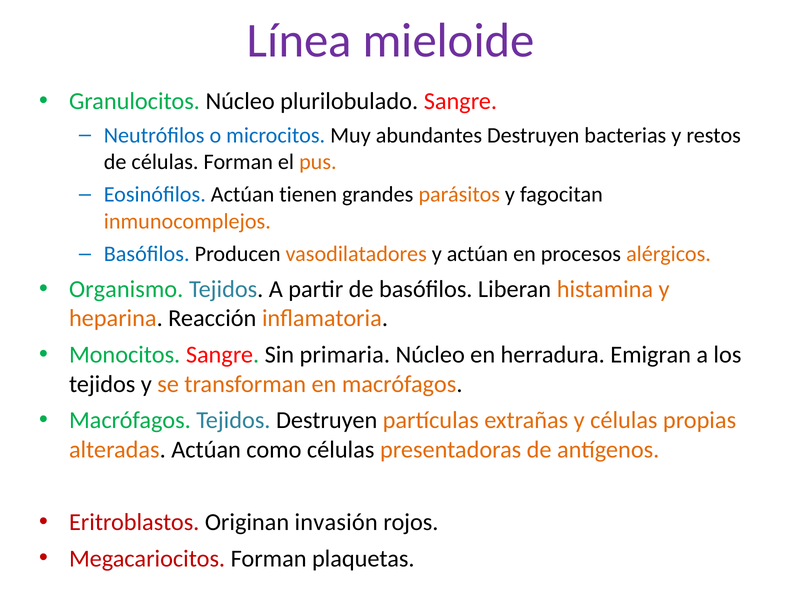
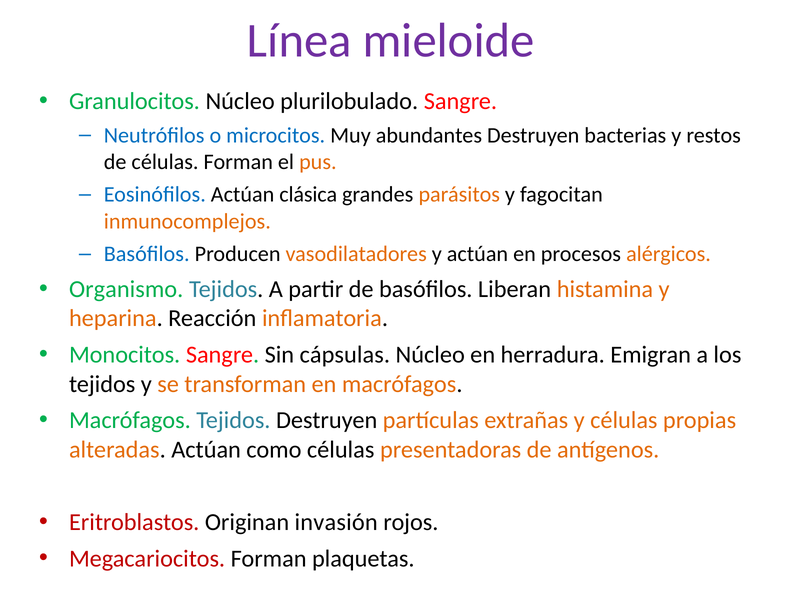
tienen: tienen -> clásica
primaria: primaria -> cápsulas
